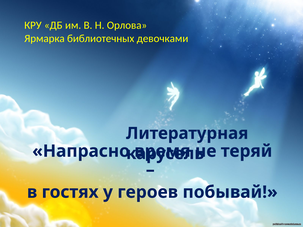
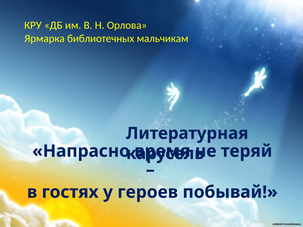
девочками: девочками -> мальчикам
